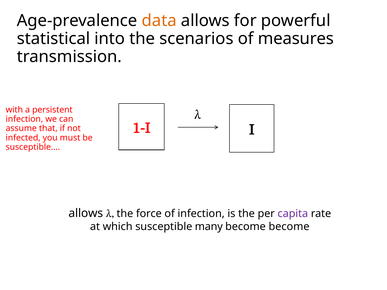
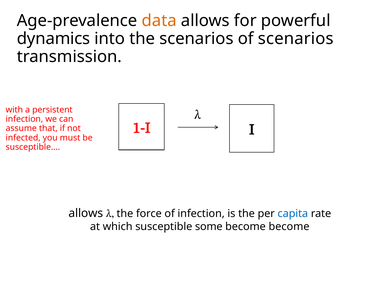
statistical: statistical -> dynamics
of measures: measures -> scenarios
capita colour: purple -> blue
many: many -> some
